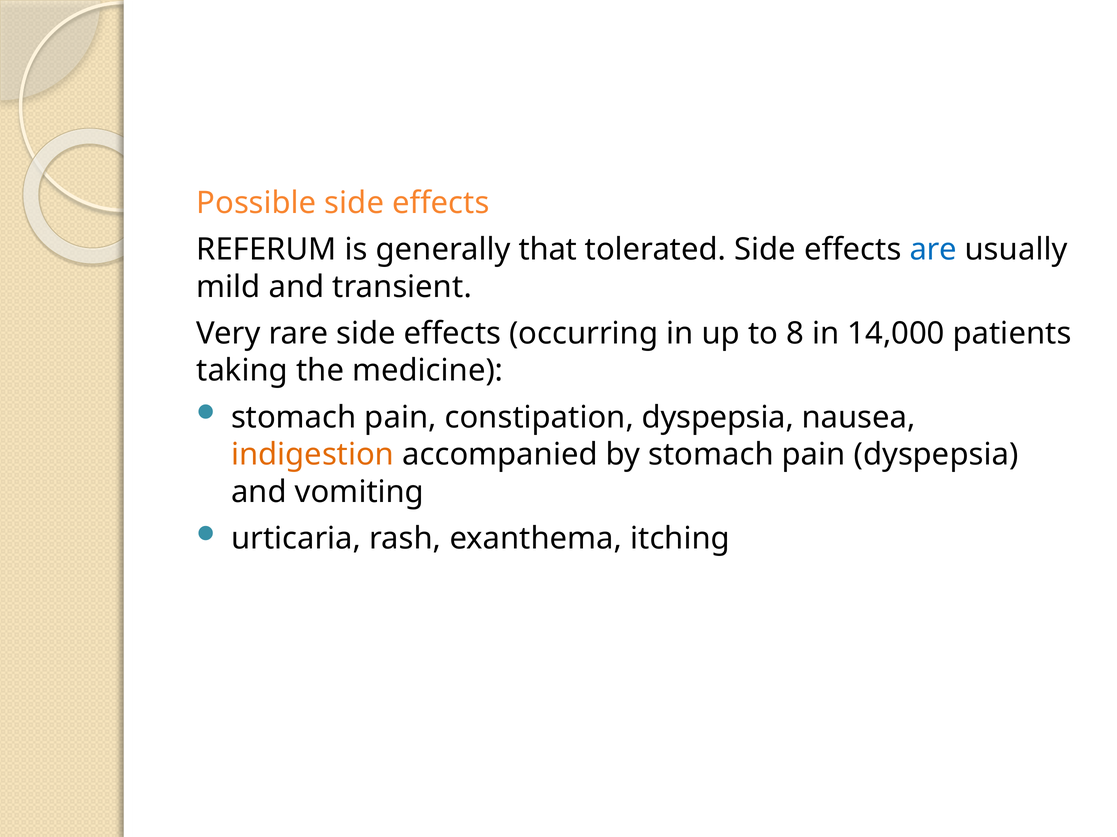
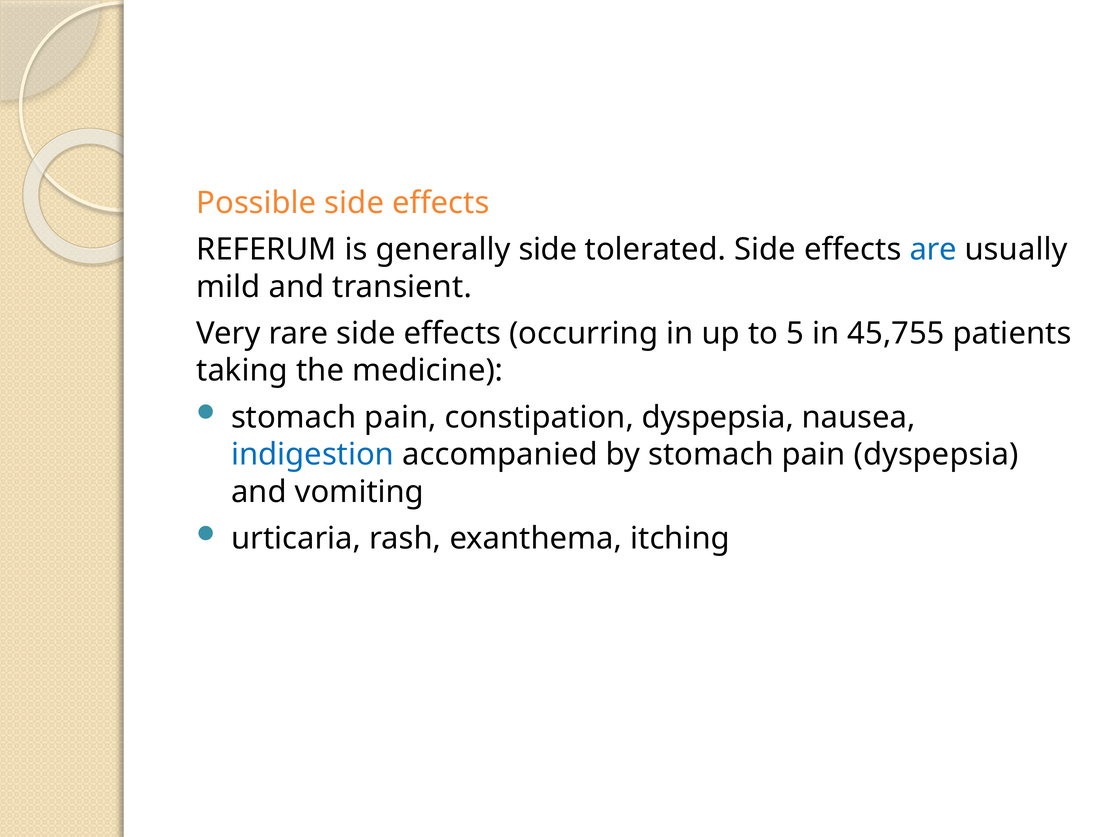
generally that: that -> side
8: 8 -> 5
14,000: 14,000 -> 45,755
indigestion colour: orange -> blue
